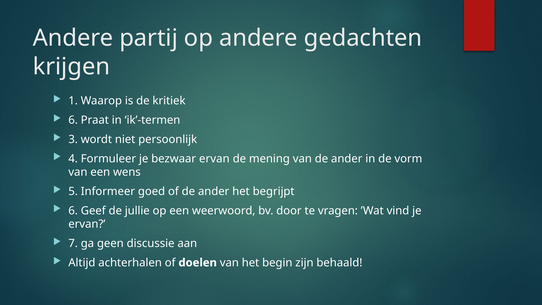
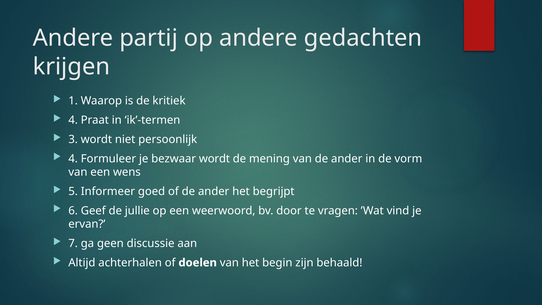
6 at (73, 120): 6 -> 4
bezwaar ervan: ervan -> wordt
